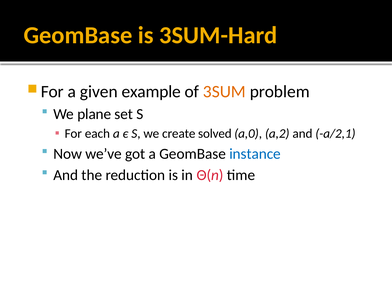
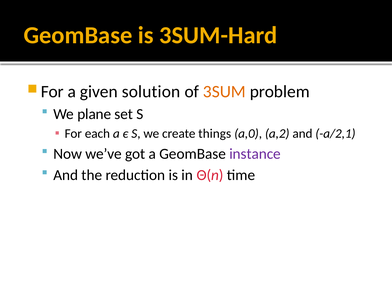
example: example -> solution
solved: solved -> things
instance colour: blue -> purple
